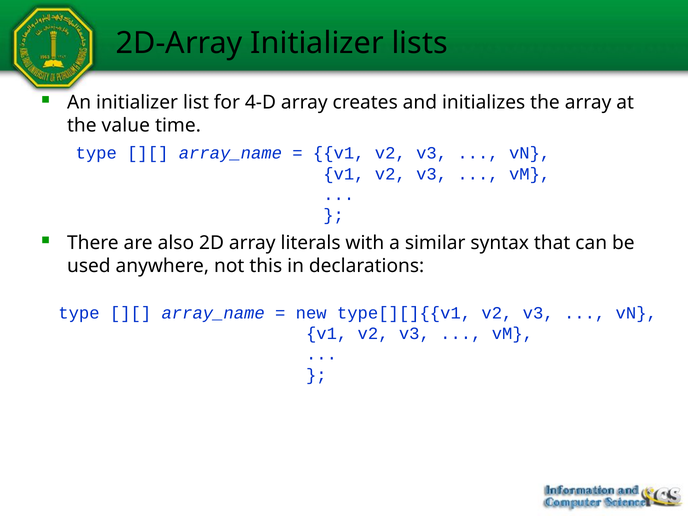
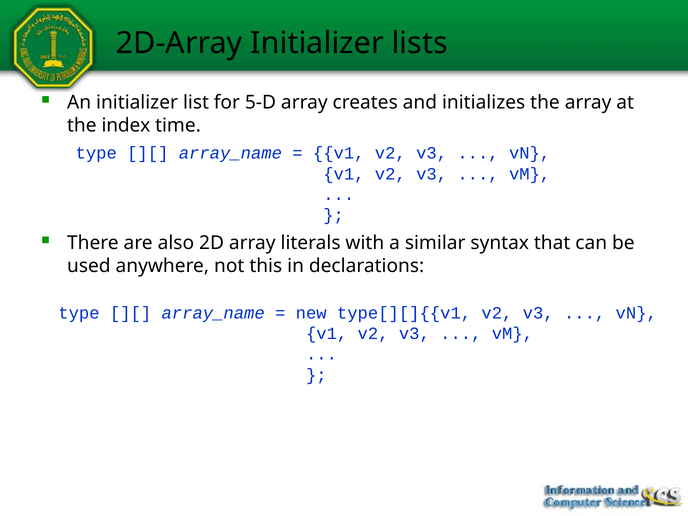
4-D: 4-D -> 5-D
value: value -> index
